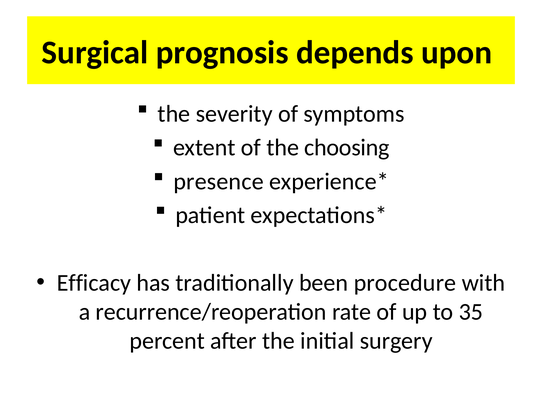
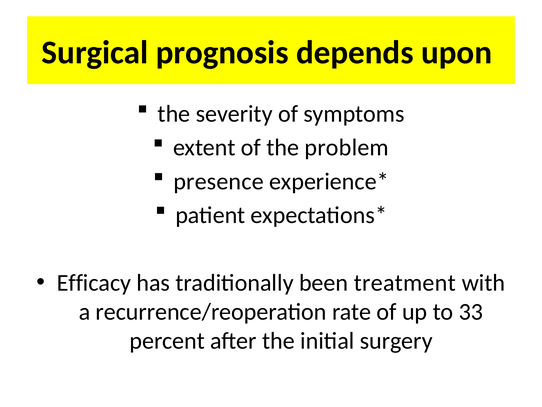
choosing: choosing -> problem
procedure: procedure -> treatment
35: 35 -> 33
